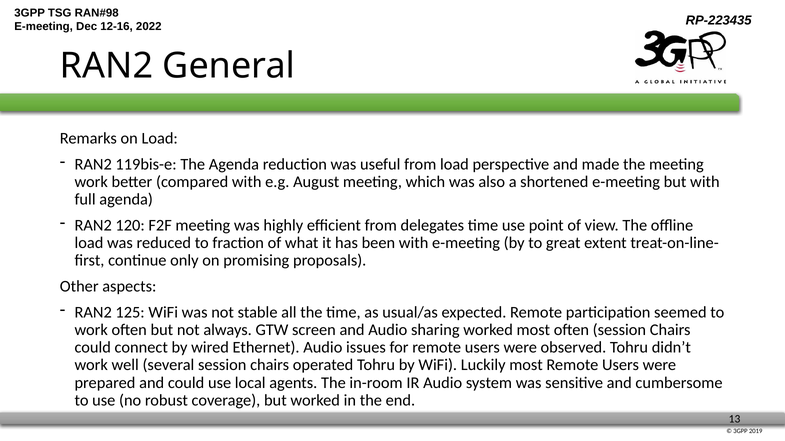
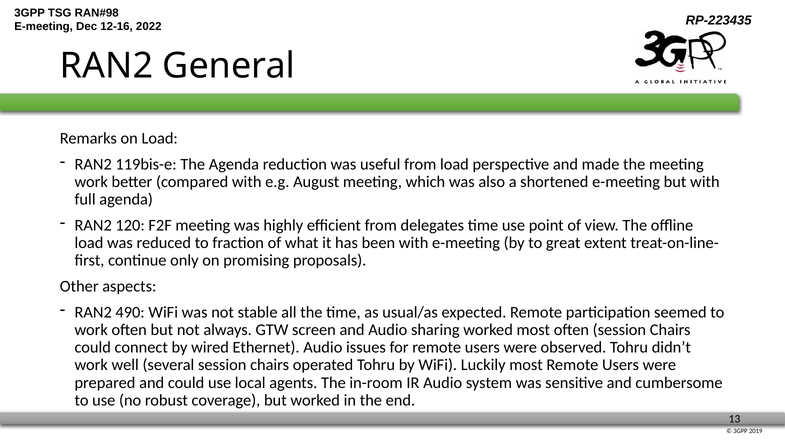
125: 125 -> 490
